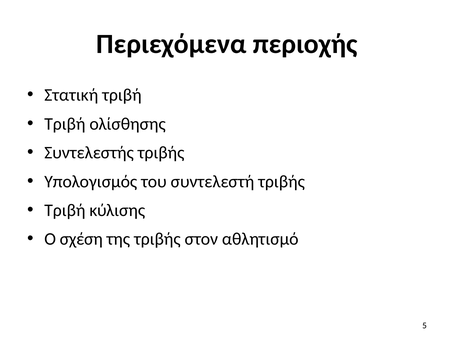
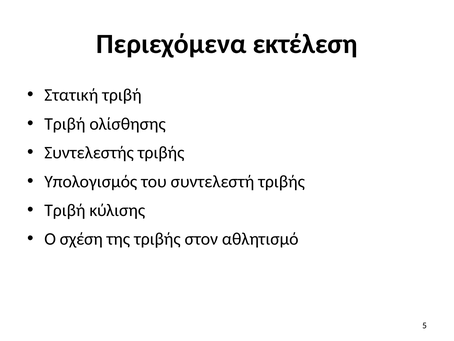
περιοχής: περιοχής -> εκτέλεση
